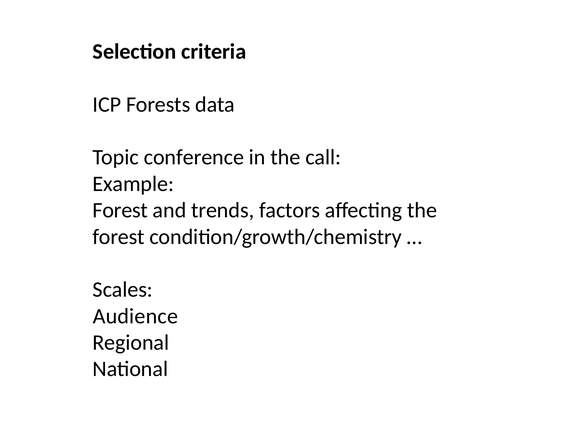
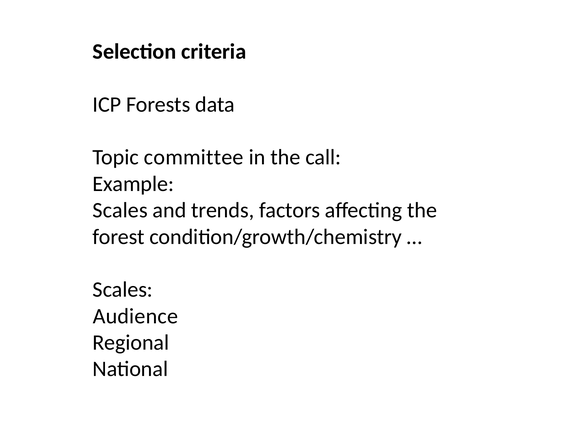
conference: conference -> committee
Forest at (120, 210): Forest -> Scales
